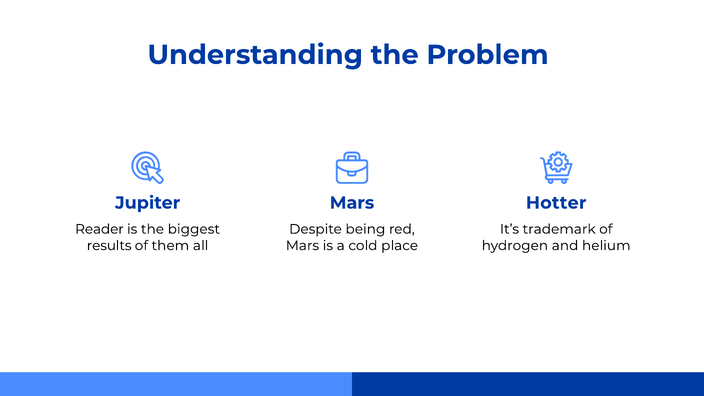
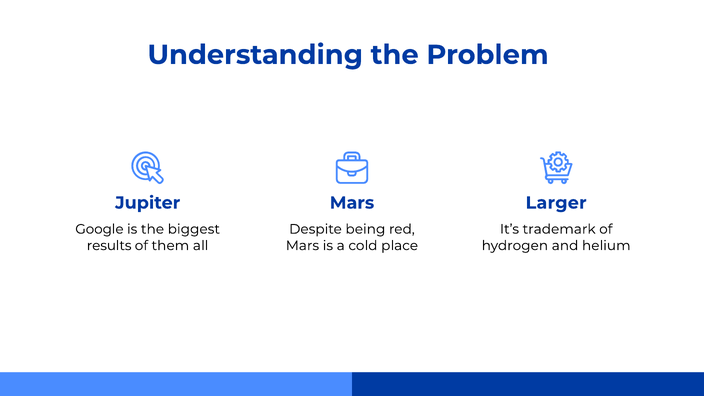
Hotter: Hotter -> Larger
Reader: Reader -> Google
